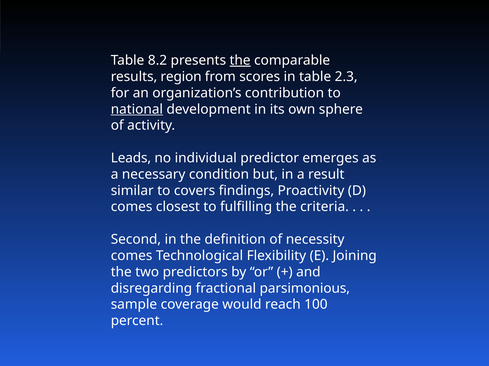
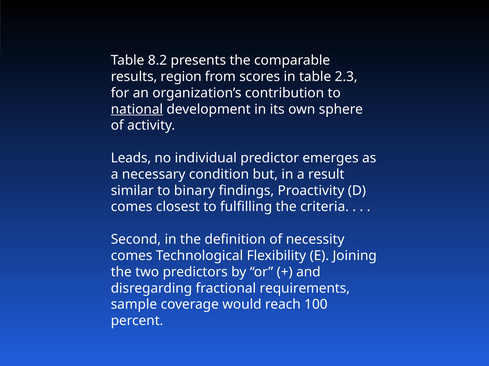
the at (240, 61) underline: present -> none
covers: covers -> binary
parsimonious: parsimonious -> requirements
